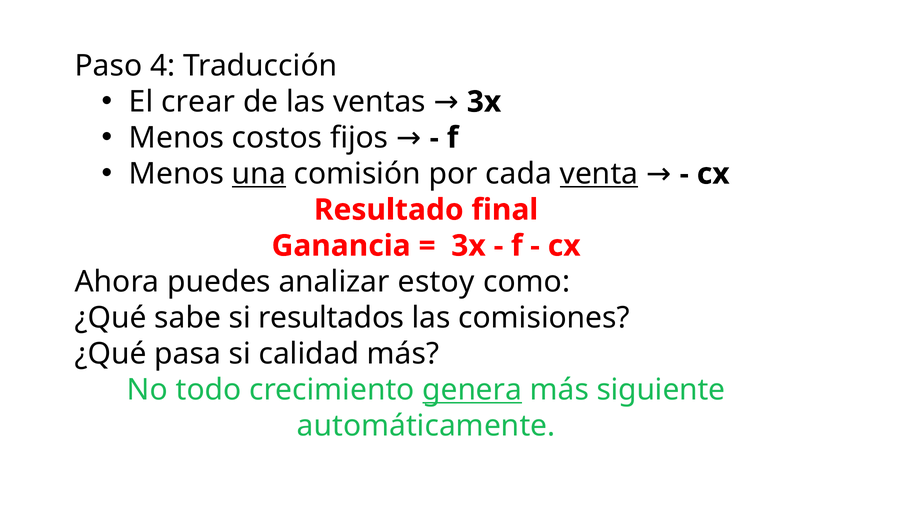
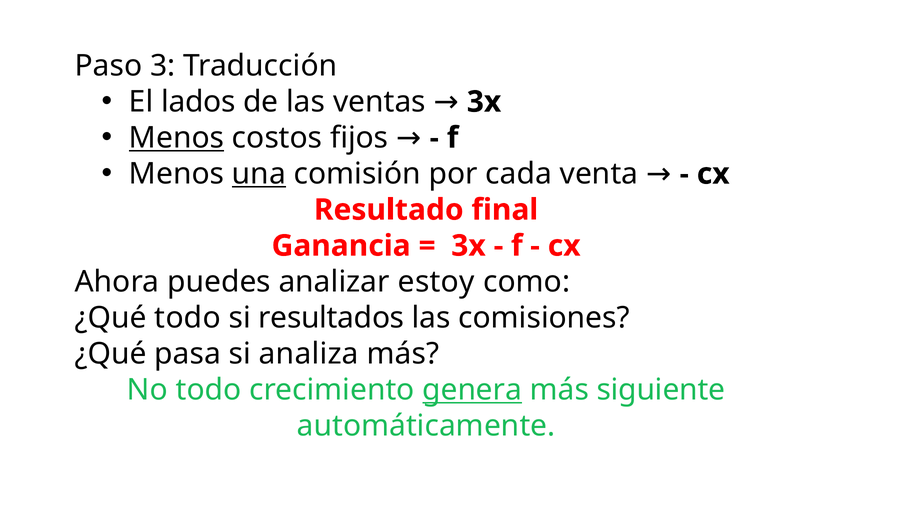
4: 4 -> 3
crear: crear -> lados
Menos at (177, 138) underline: none -> present
venta underline: present -> none
¿Qué sabe: sabe -> todo
calidad: calidad -> analiza
